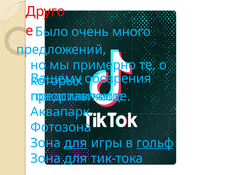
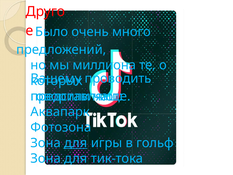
примерно: примерно -> миллиона
обозрения: обозрения -> проводить
гольф underline: present -> none
